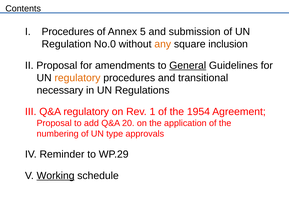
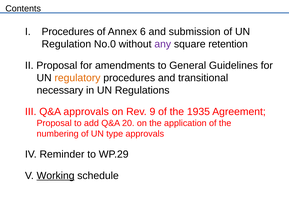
5: 5 -> 6
any colour: orange -> purple
inclusion: inclusion -> retention
General underline: present -> none
Q&A regulatory: regulatory -> approvals
1: 1 -> 9
1954: 1954 -> 1935
